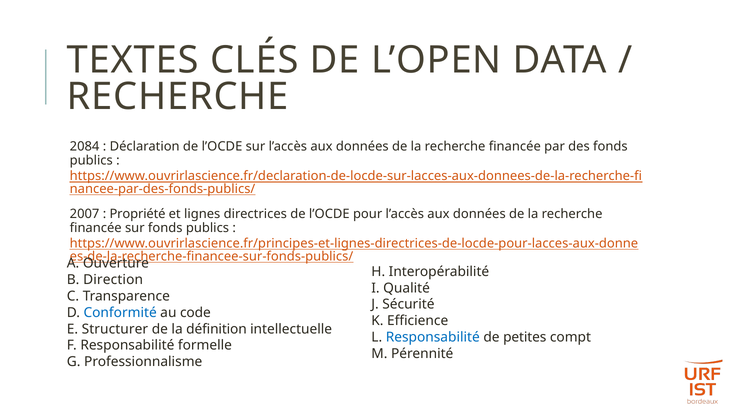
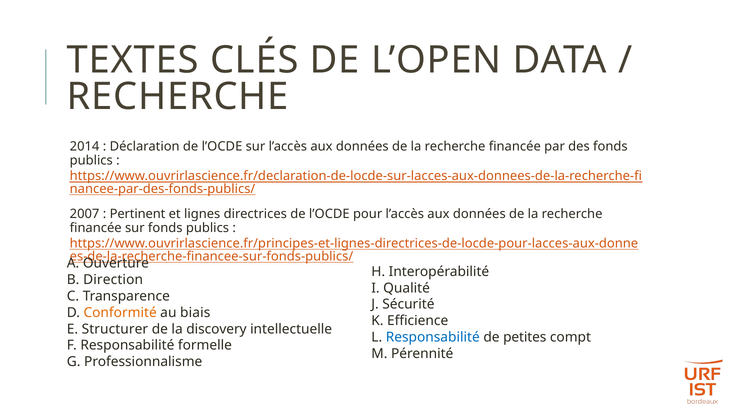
2084: 2084 -> 2014
Propriété: Propriété -> Pertinent
Conformité colour: blue -> orange
code: code -> biais
définition: définition -> discovery
